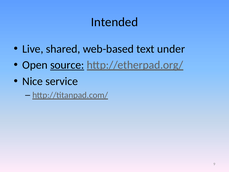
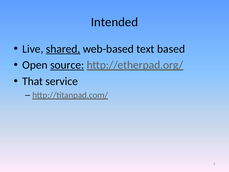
shared underline: none -> present
under: under -> based
Nice: Nice -> That
